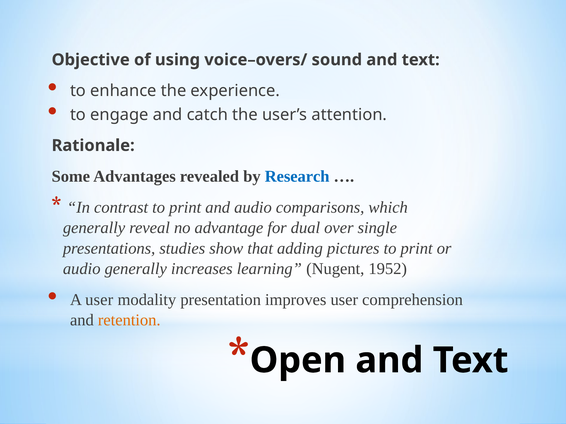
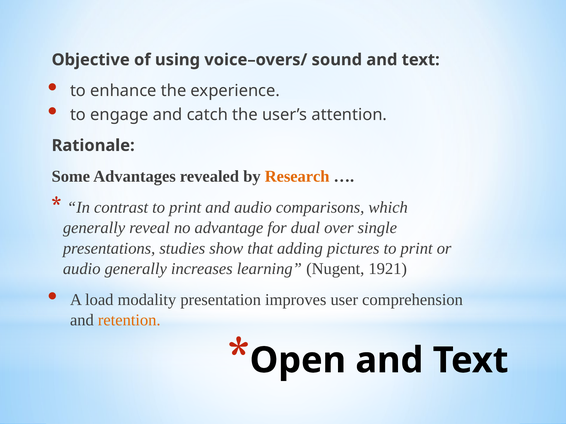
Research colour: blue -> orange
1952: 1952 -> 1921
A user: user -> load
